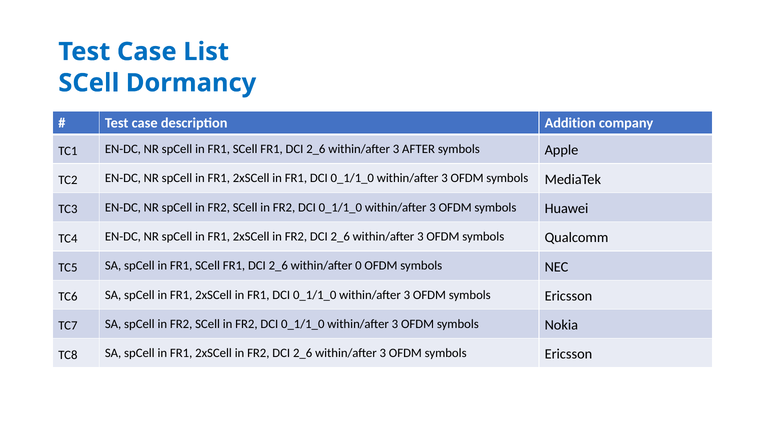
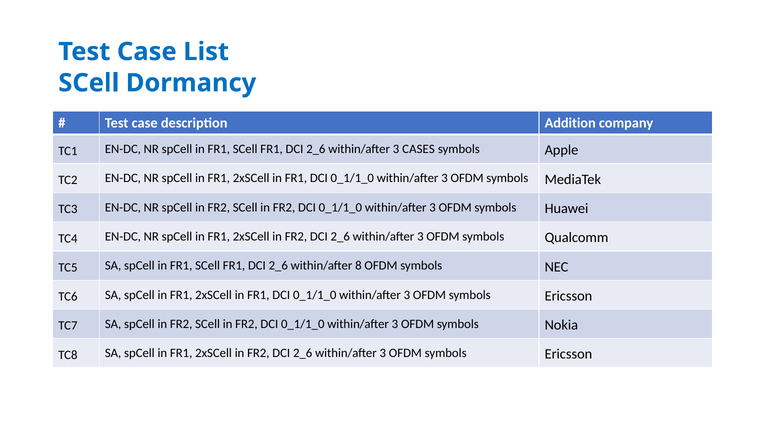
AFTER: AFTER -> CASES
0: 0 -> 8
